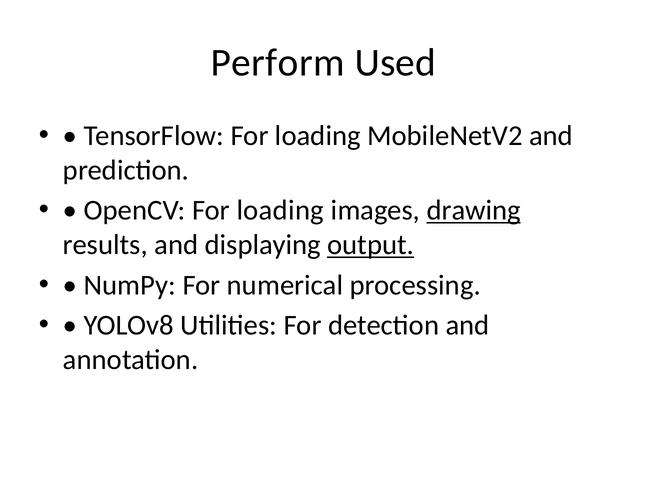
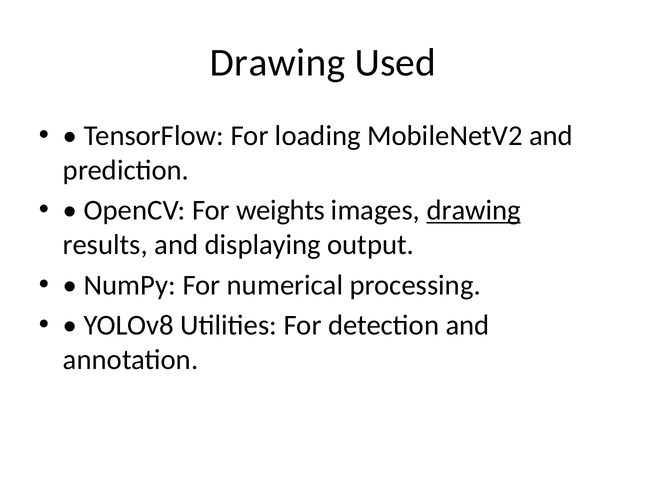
Perform at (278, 63): Perform -> Drawing
OpenCV For loading: loading -> weights
output underline: present -> none
